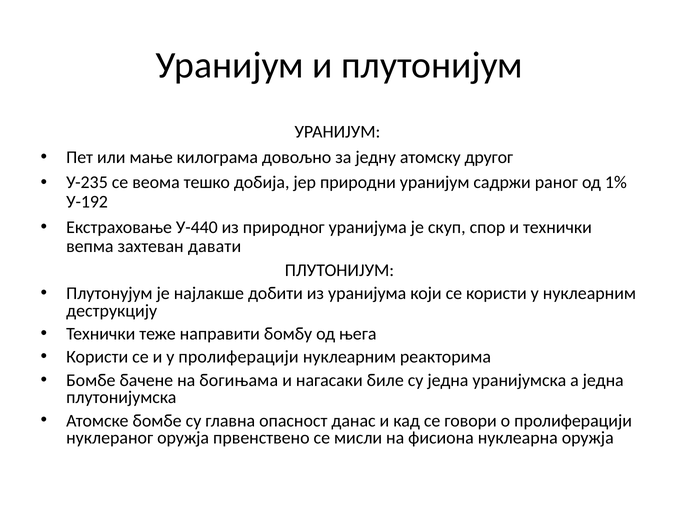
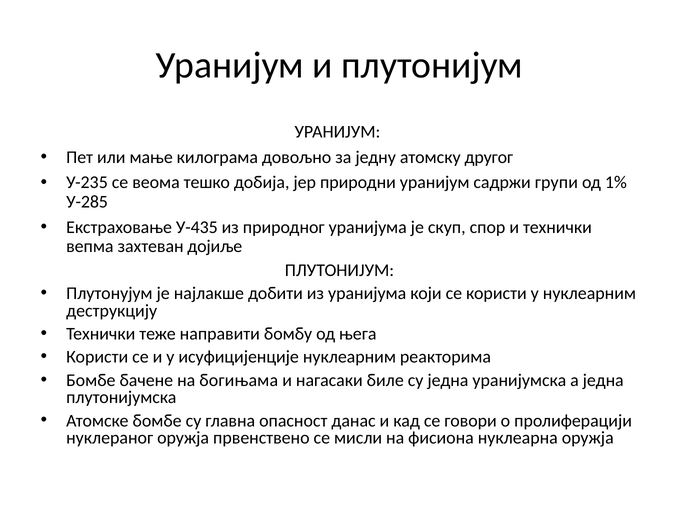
раног: раног -> групи
У-192: У-192 -> У-285
У-440: У-440 -> У-435
давати: давати -> дојиље
у пролиферацији: пролиферацији -> исуфицијенције
